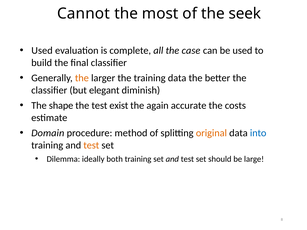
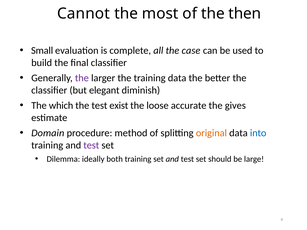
seek: seek -> then
Used at (42, 51): Used -> Small
the at (82, 78) colour: orange -> purple
shape: shape -> which
again: again -> loose
costs: costs -> gives
test at (91, 146) colour: orange -> purple
